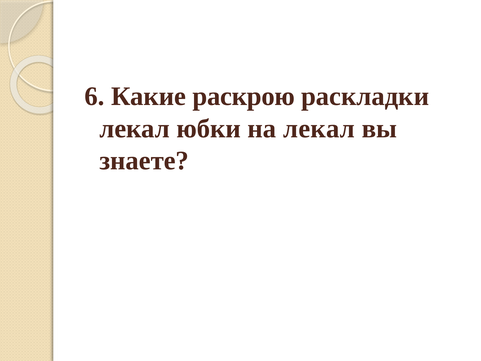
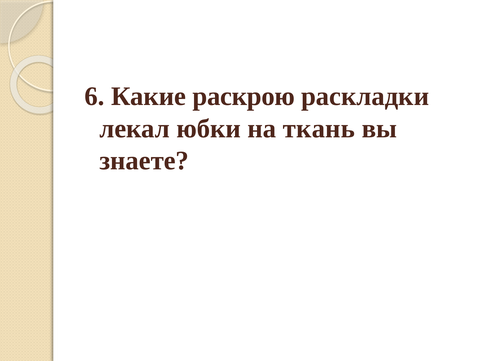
на лекал: лекал -> ткань
